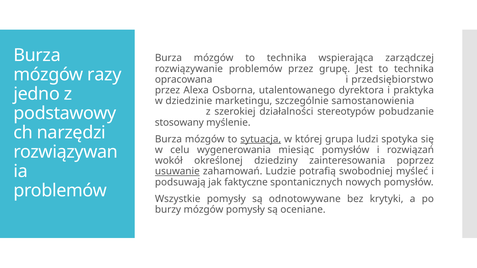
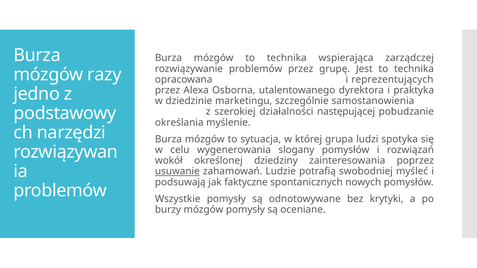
przedsiębiorstwo: przedsiębiorstwo -> reprezentujących
stereotypów: stereotypów -> następującej
stosowany: stosowany -> określania
sytuacja underline: present -> none
miesiąc: miesiąc -> slogany
